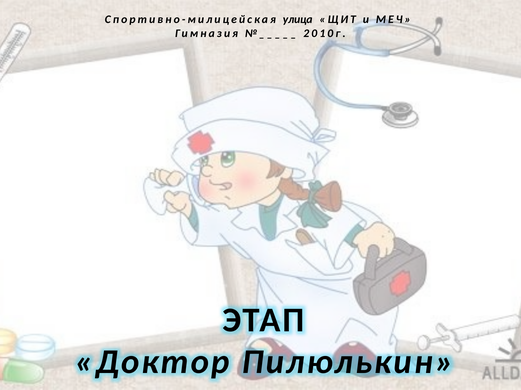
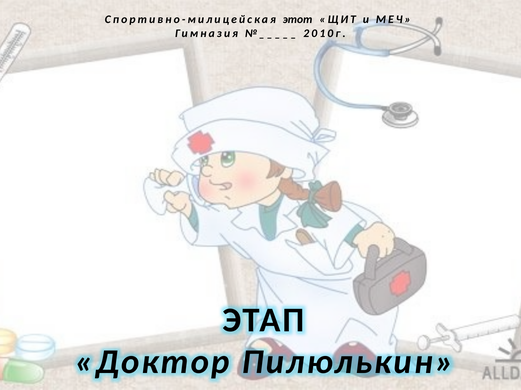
улица: улица -> этот
